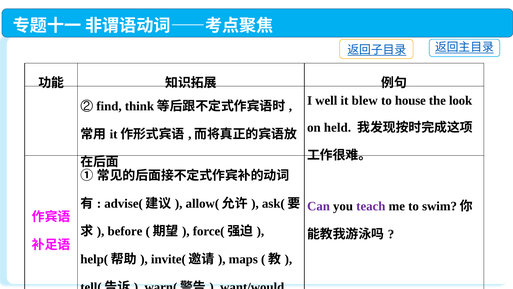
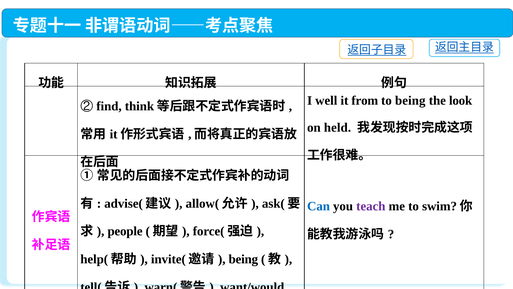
blew: blew -> from
to house: house -> being
Can colour: purple -> blue
before: before -> people
maps at (243, 259): maps -> being
